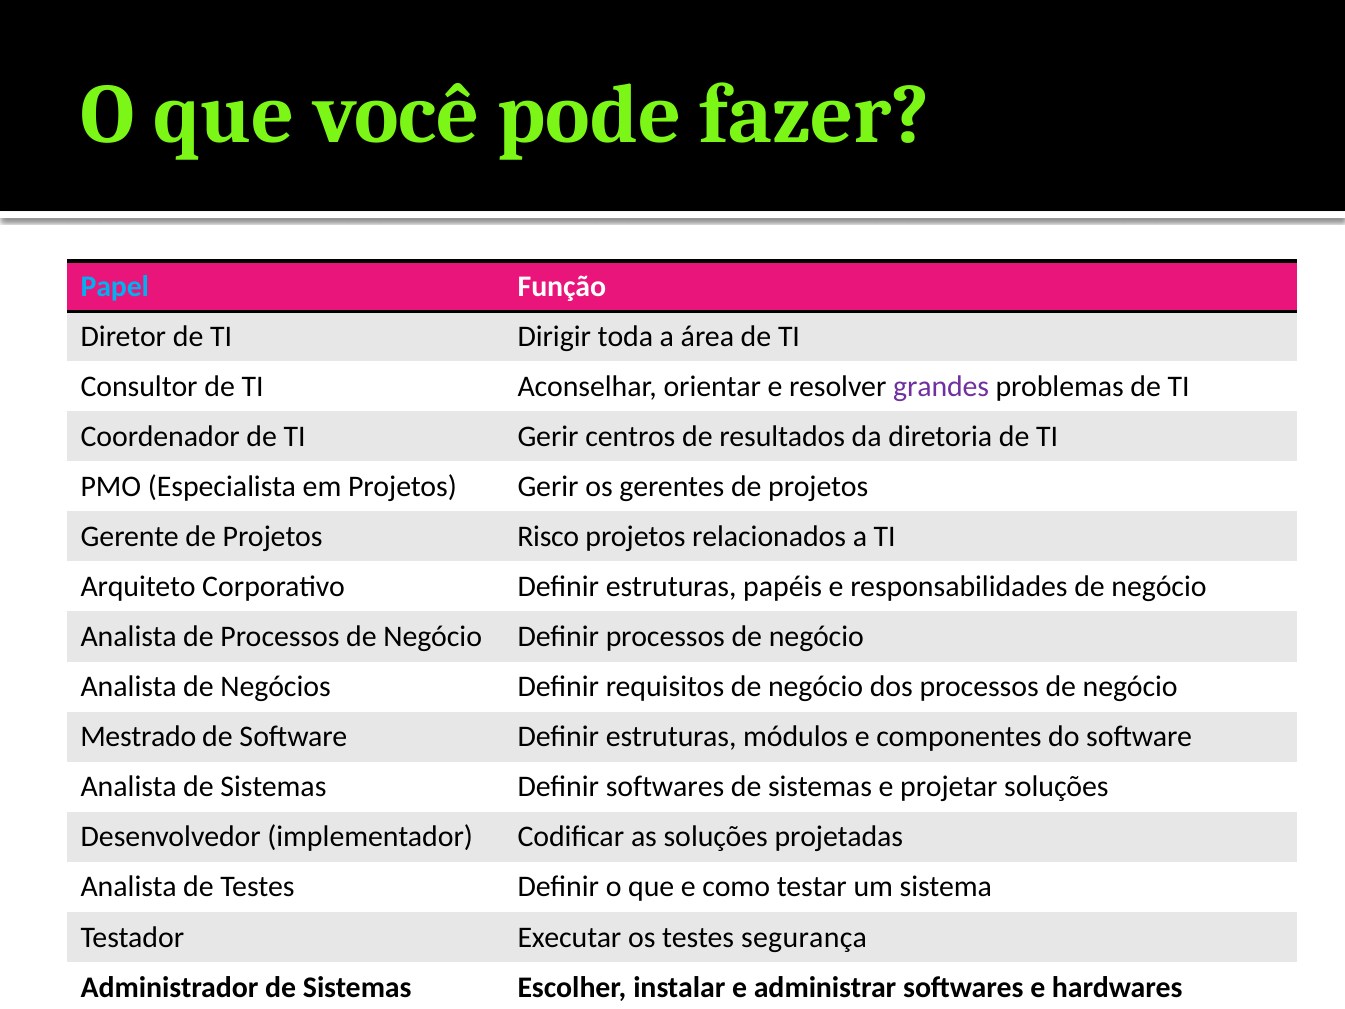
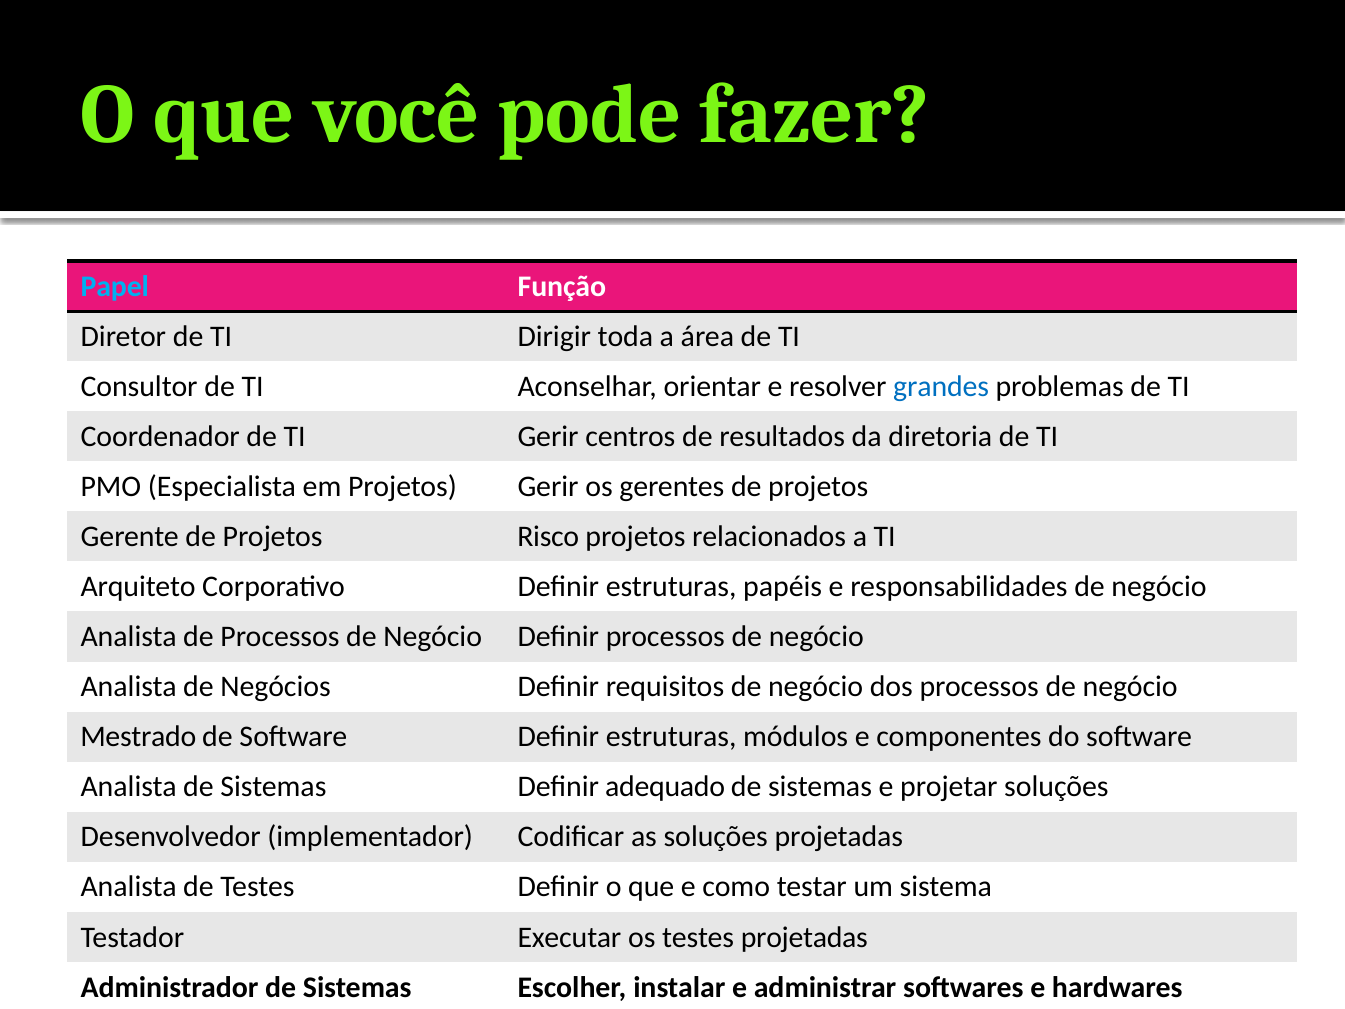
grandes colour: purple -> blue
Definir softwares: softwares -> adequado
testes segurança: segurança -> projetadas
